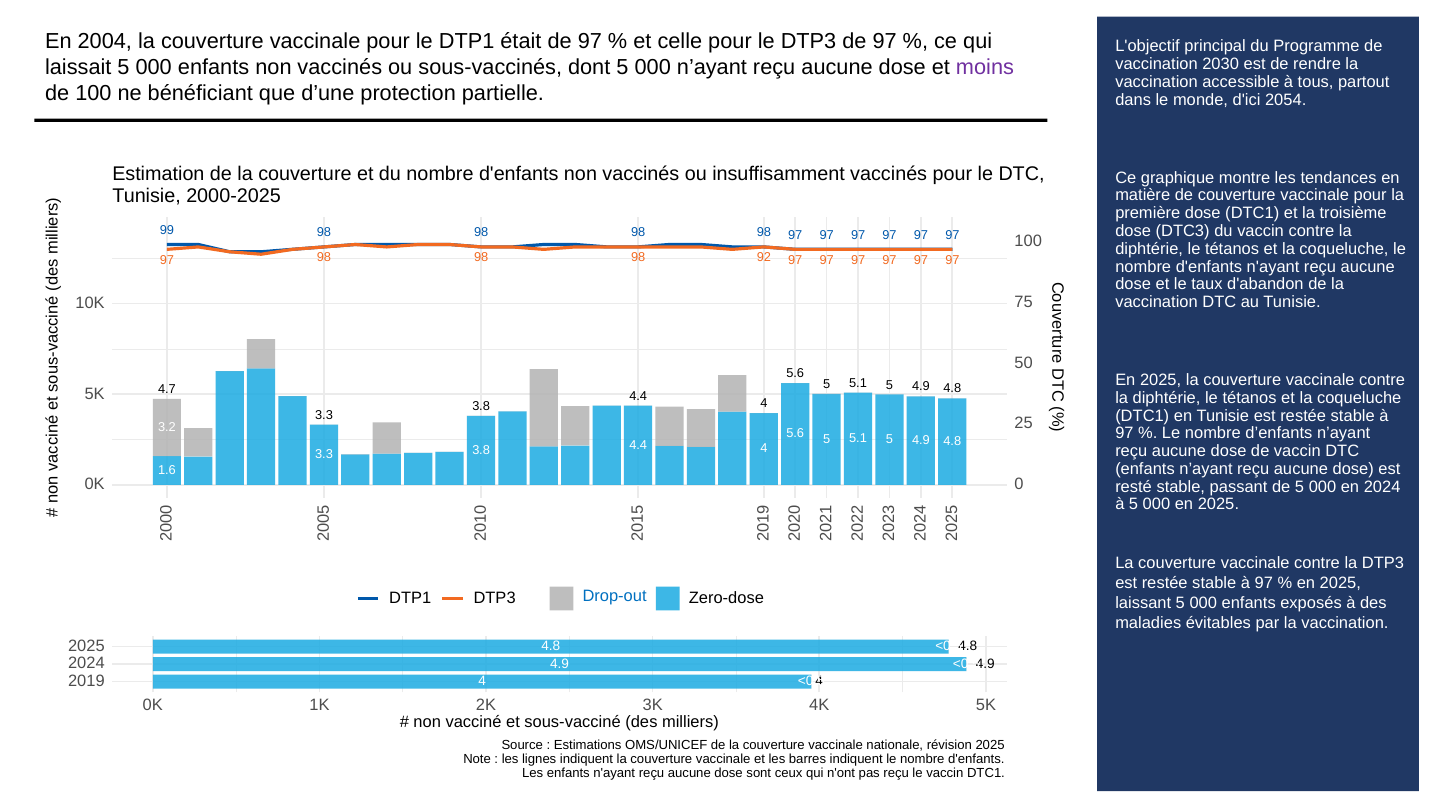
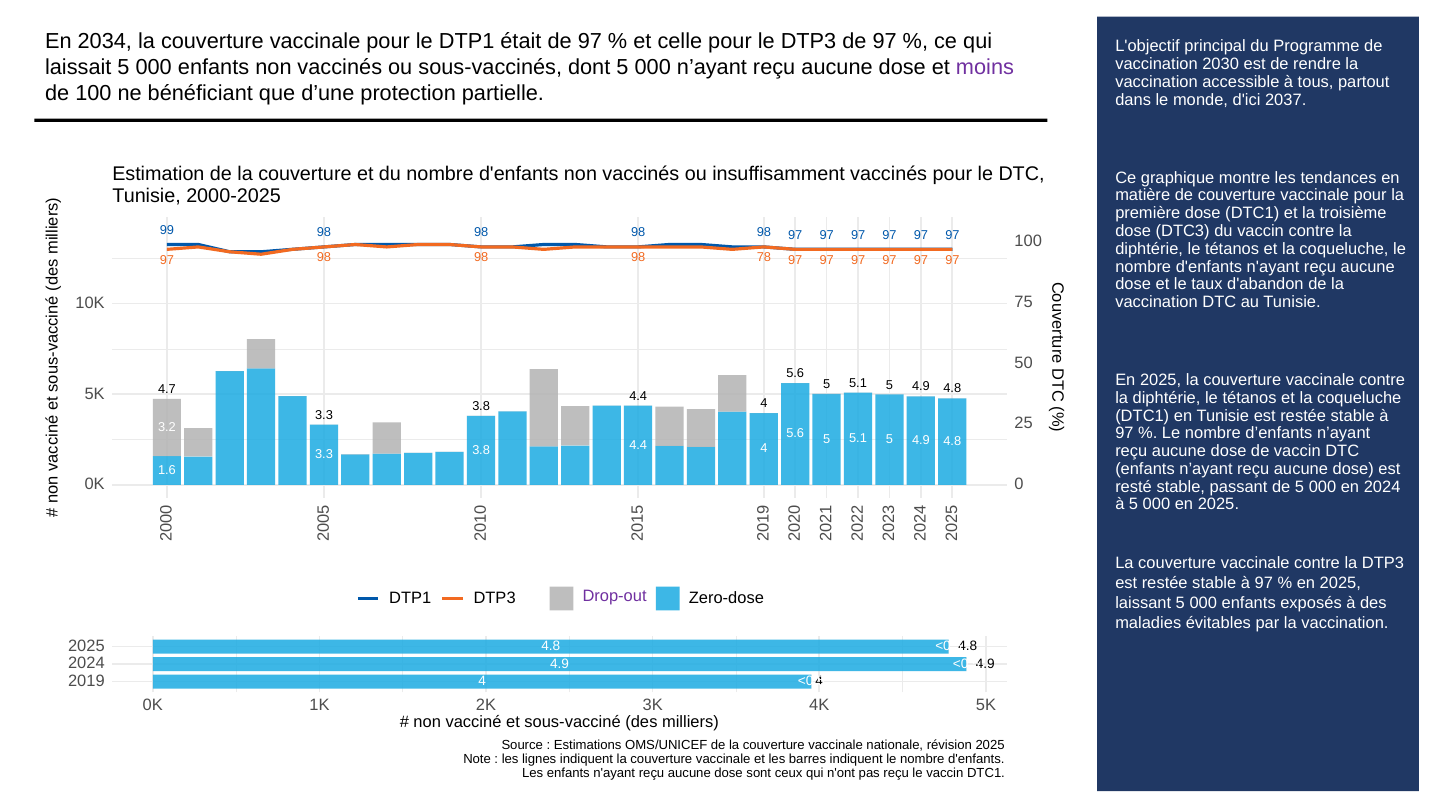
2004: 2004 -> 2034
2054: 2054 -> 2037
92: 92 -> 78
Drop-out colour: blue -> purple
